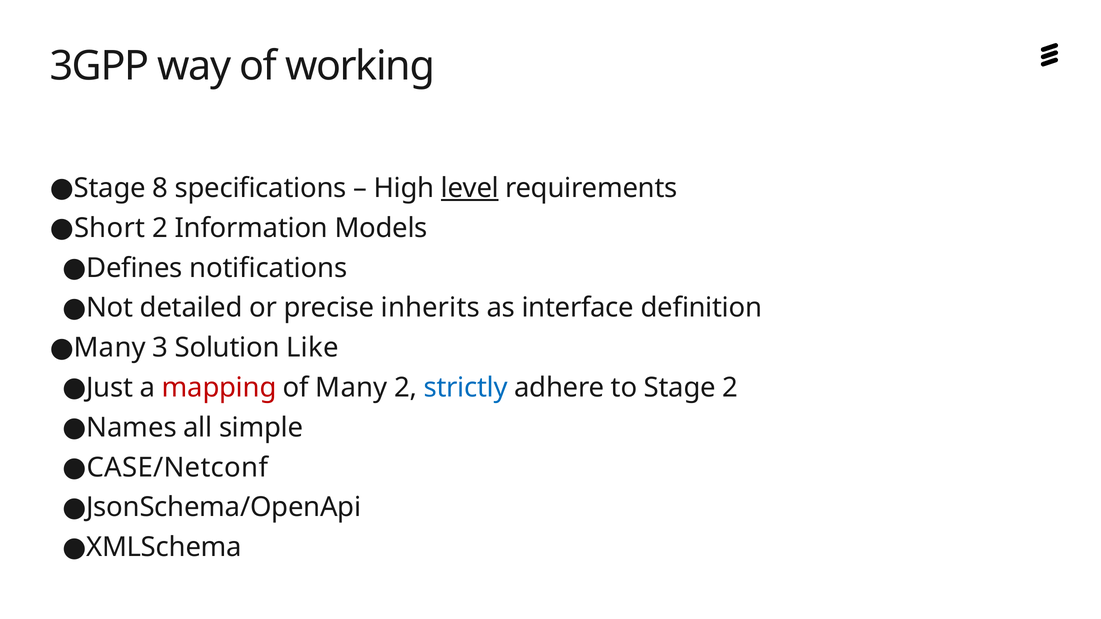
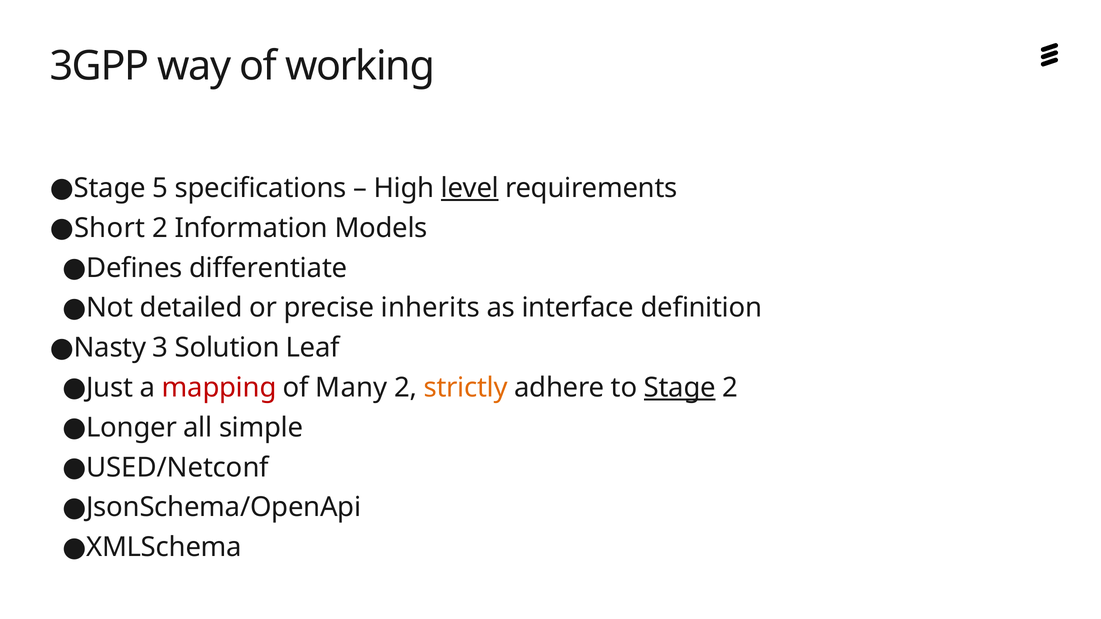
8: 8 -> 5
notifications: notifications -> differentiate
Many at (110, 348): Many -> Nasty
Like: Like -> Leaf
strictly colour: blue -> orange
Stage at (680, 388) underline: none -> present
Names: Names -> Longer
CASE/Netconf: CASE/Netconf -> USED/Netconf
